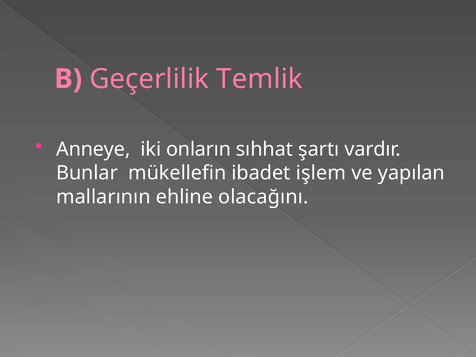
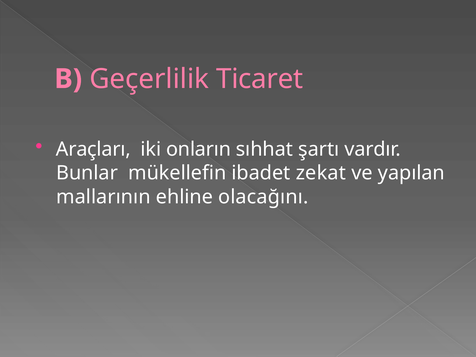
Temlik: Temlik -> Ticaret
Anneye: Anneye -> Araçları
işlem: işlem -> zekat
